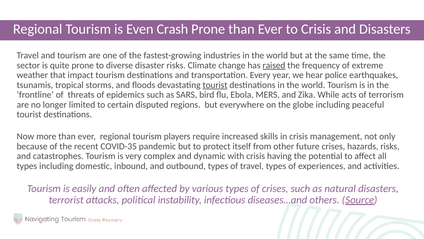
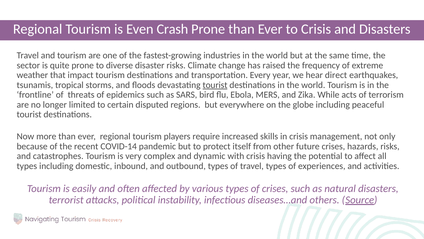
raised underline: present -> none
police: police -> direct
COVID-35: COVID-35 -> COVID-14
